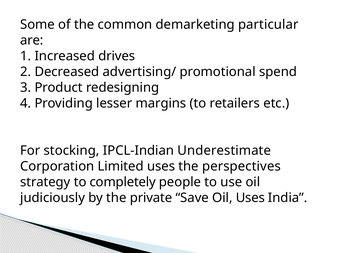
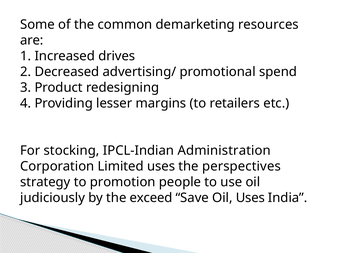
particular: particular -> resources
Underestimate: Underestimate -> Administration
completely: completely -> promotion
private: private -> exceed
